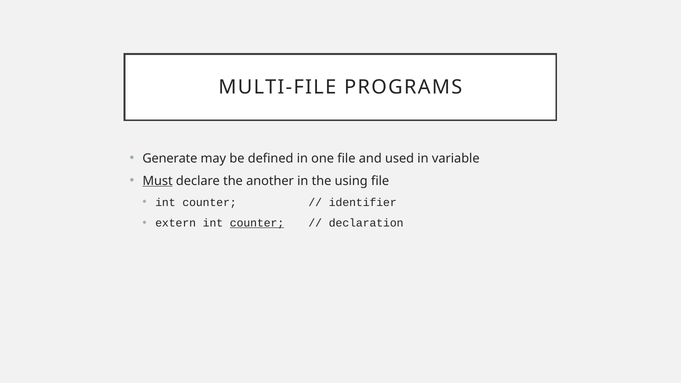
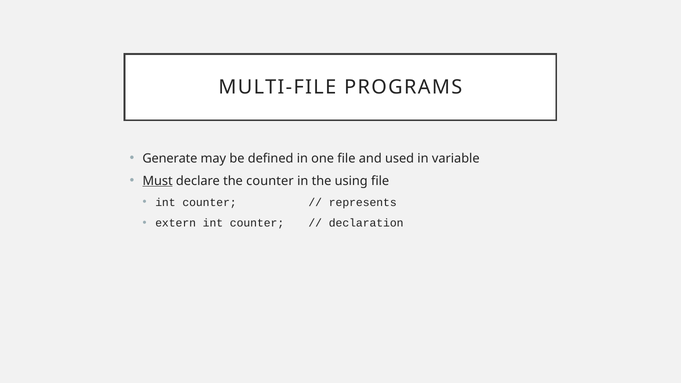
the another: another -> counter
identifier: identifier -> represents
counter at (257, 223) underline: present -> none
